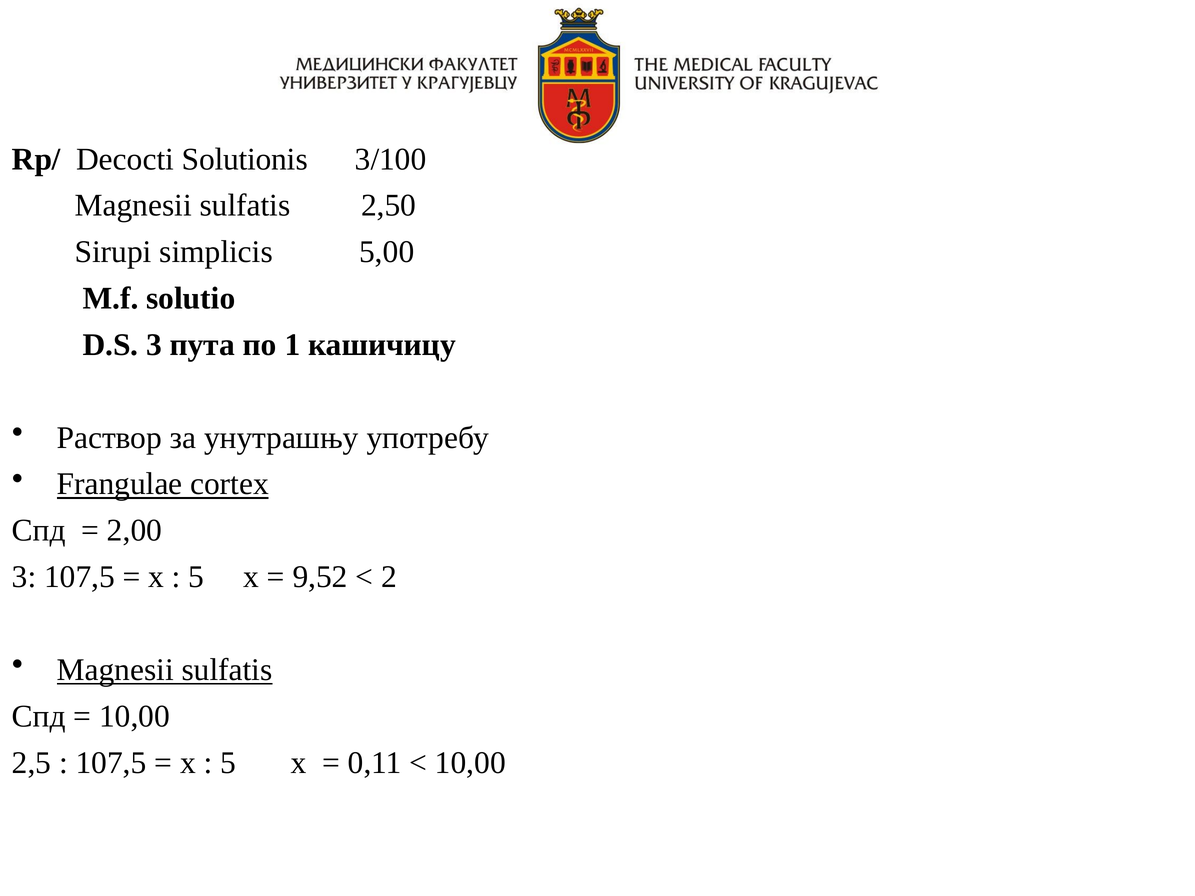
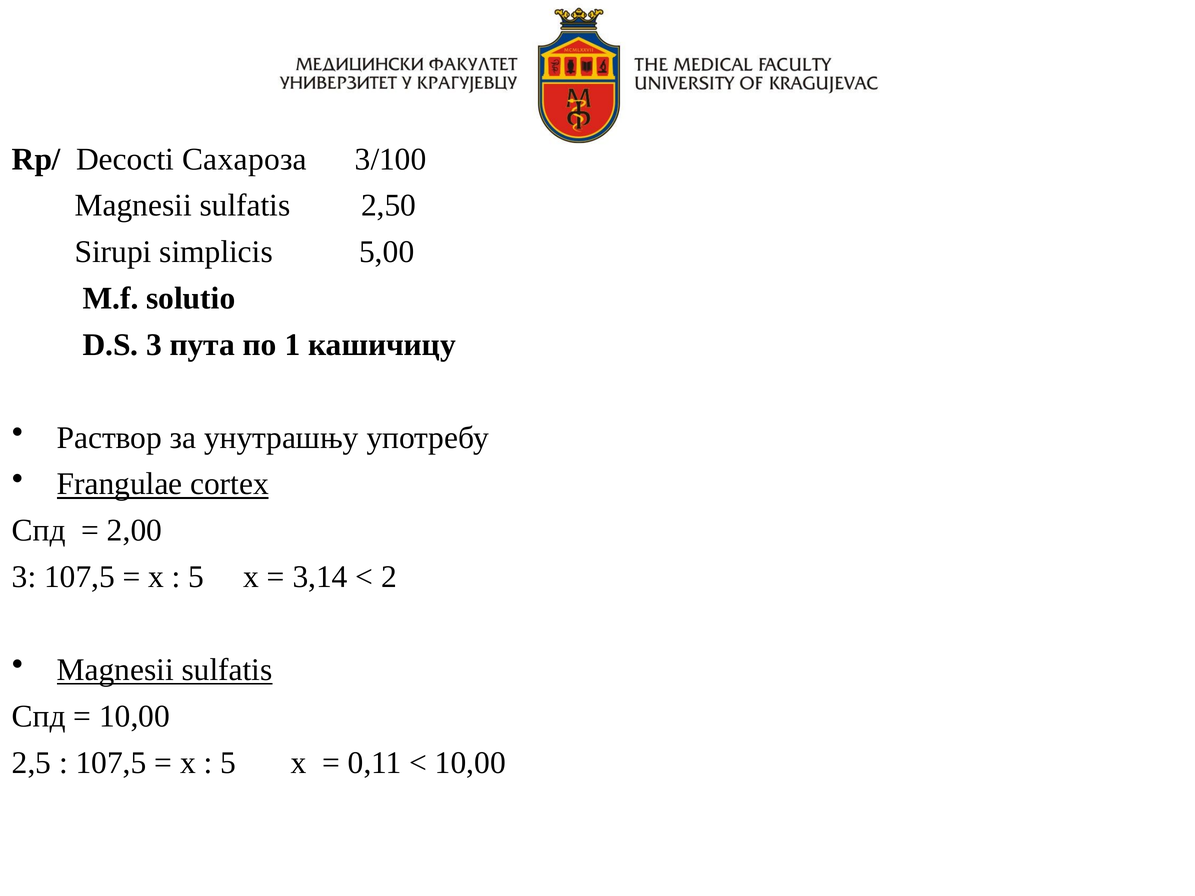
Solutionis: Solutionis -> Сахароза
9,52: 9,52 -> 3,14
